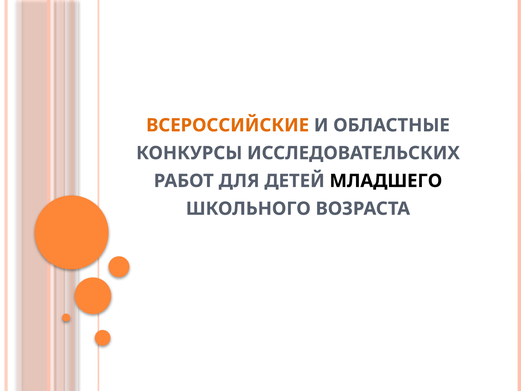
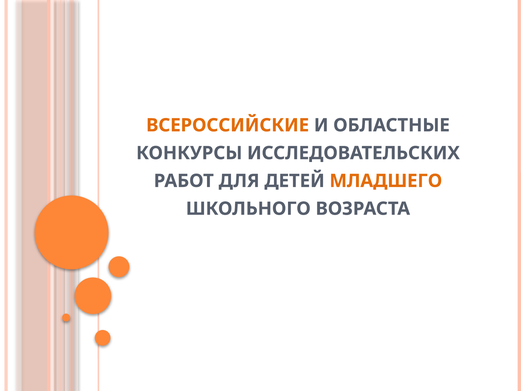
МЛАДШЕГО colour: black -> orange
